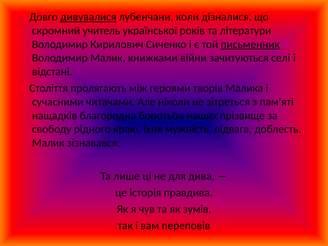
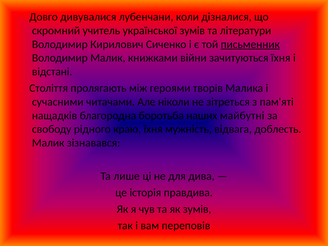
дивувалися underline: present -> none
української років: років -> зумів
зачитуються селі: селі -> їхня
прізвище: прізвище -> майбутні
